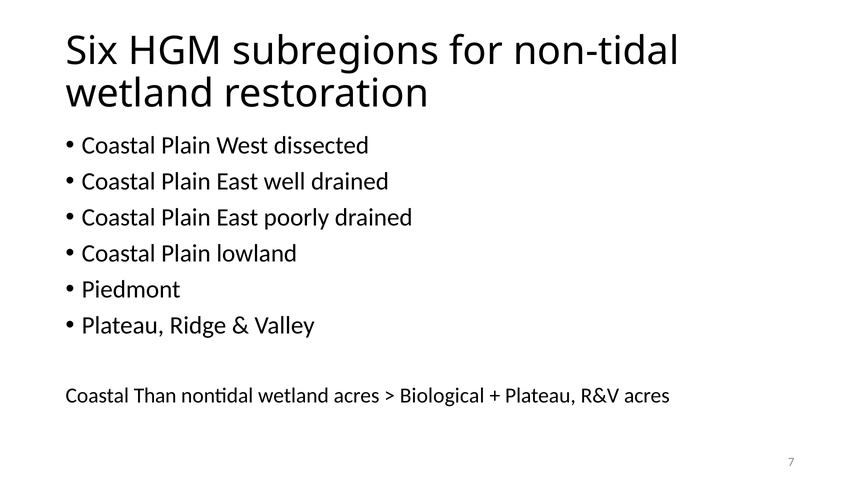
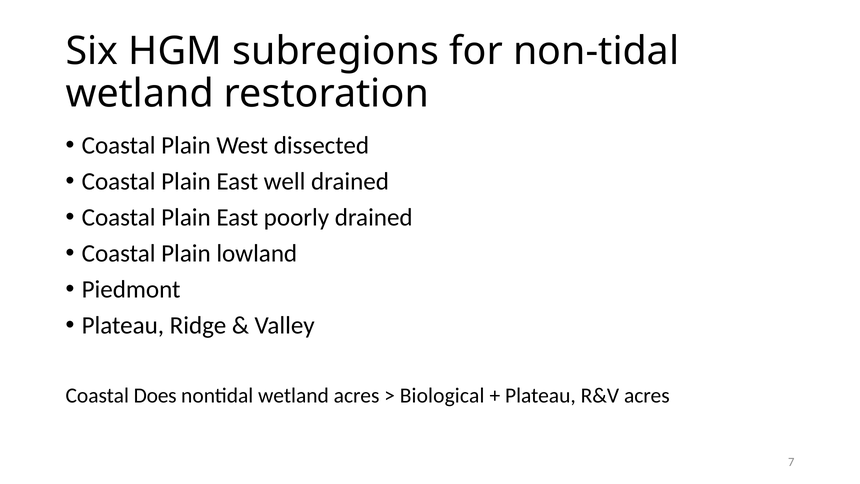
Than: Than -> Does
